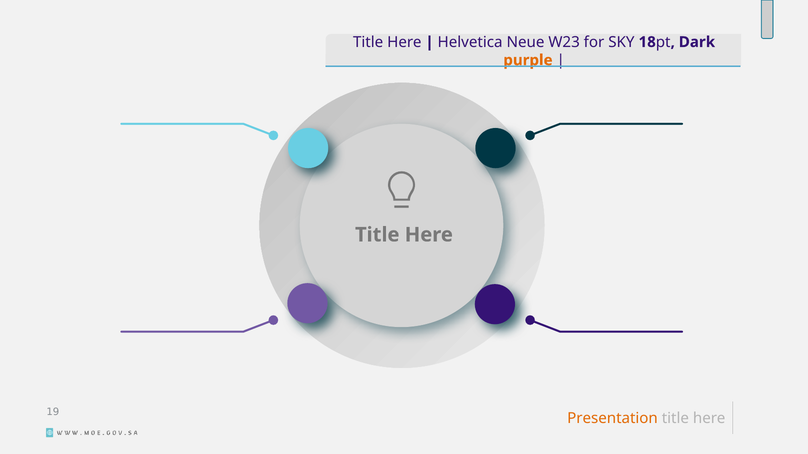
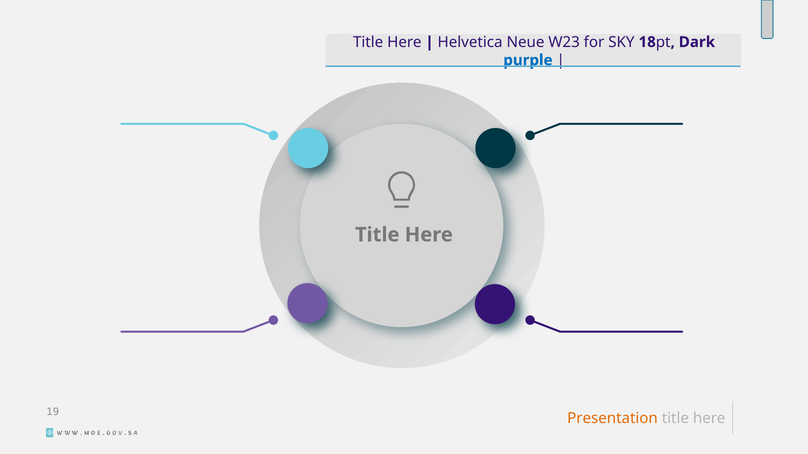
purple colour: orange -> blue
